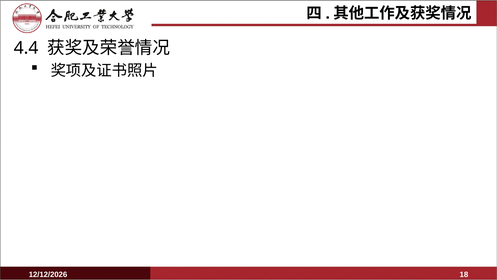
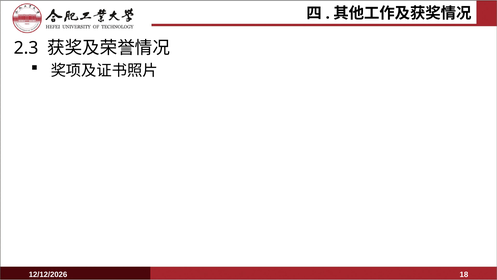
4.4: 4.4 -> 2.3
